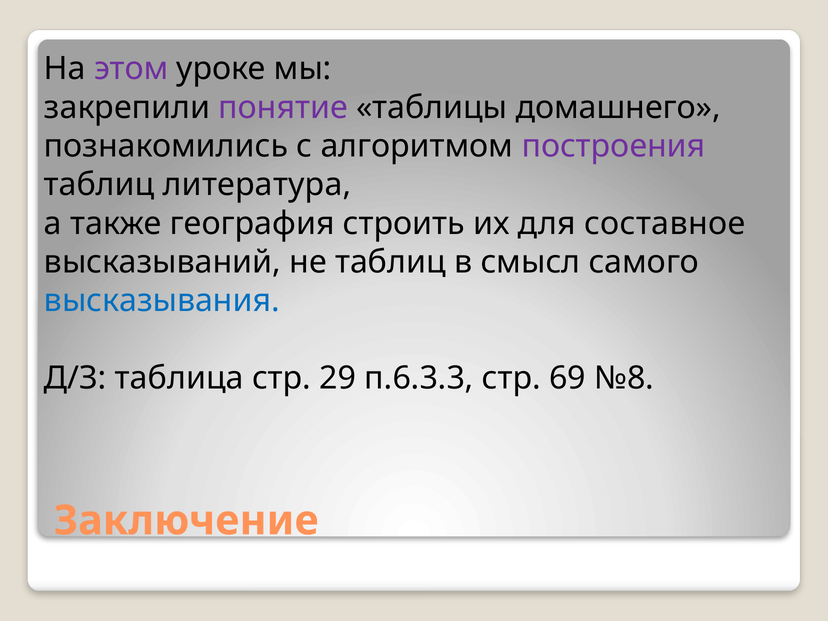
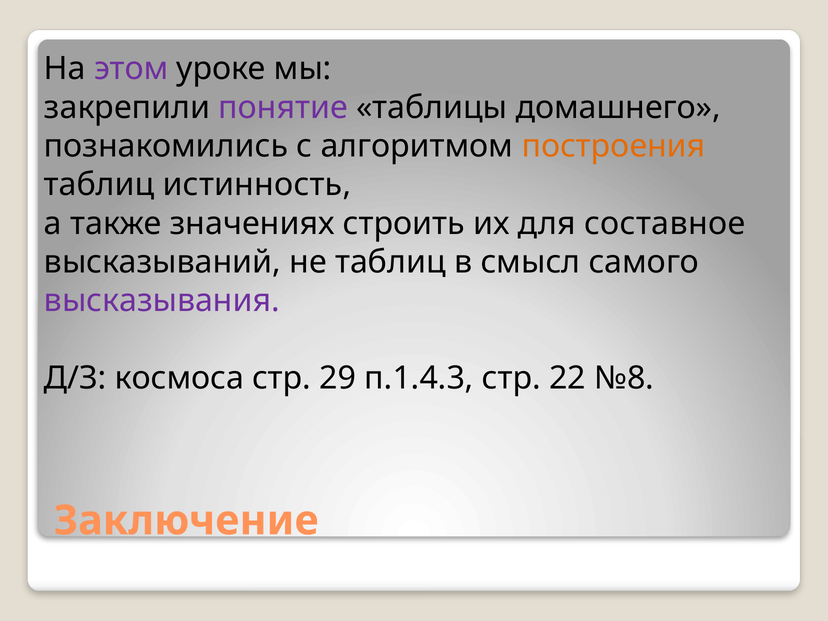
построения colour: purple -> orange
литература: литература -> истинность
география: география -> значениях
высказывания colour: blue -> purple
таблица: таблица -> космоса
п.6.3.3: п.6.3.3 -> п.1.4.3
69: 69 -> 22
